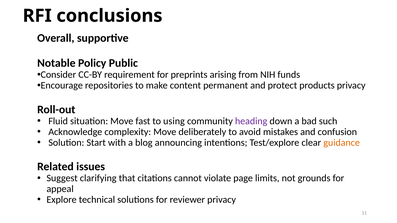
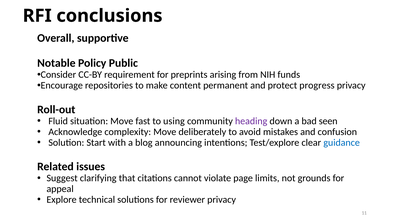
products: products -> progress
such: such -> seen
guidance colour: orange -> blue
